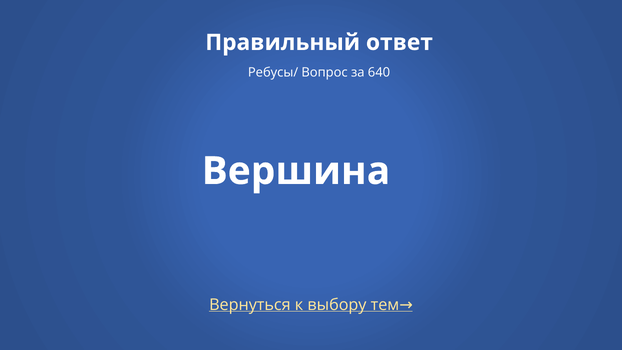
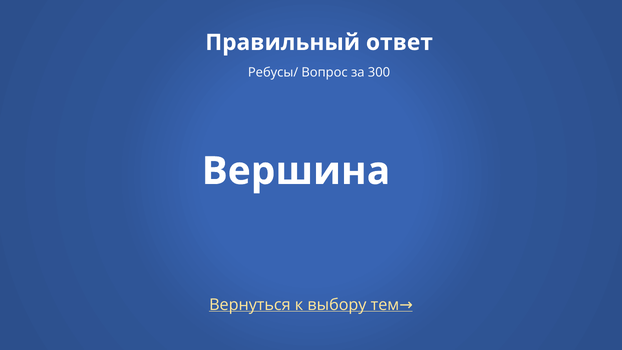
640: 640 -> 300
